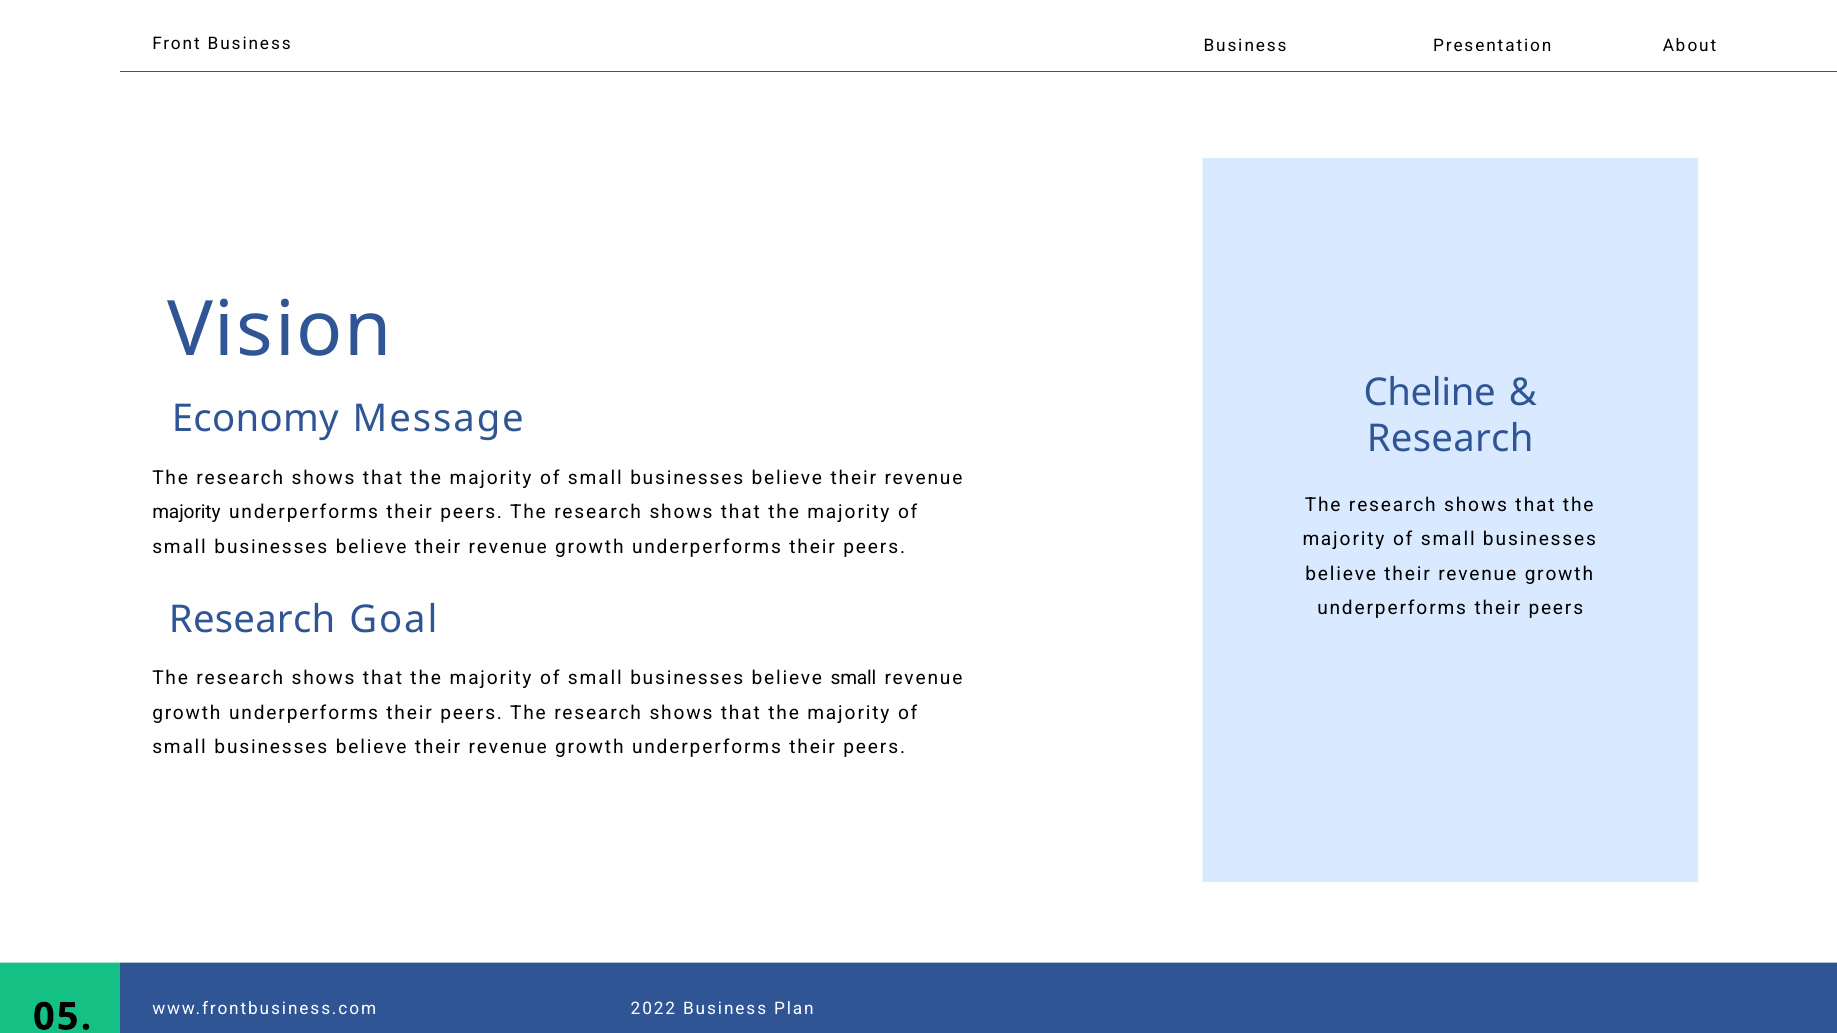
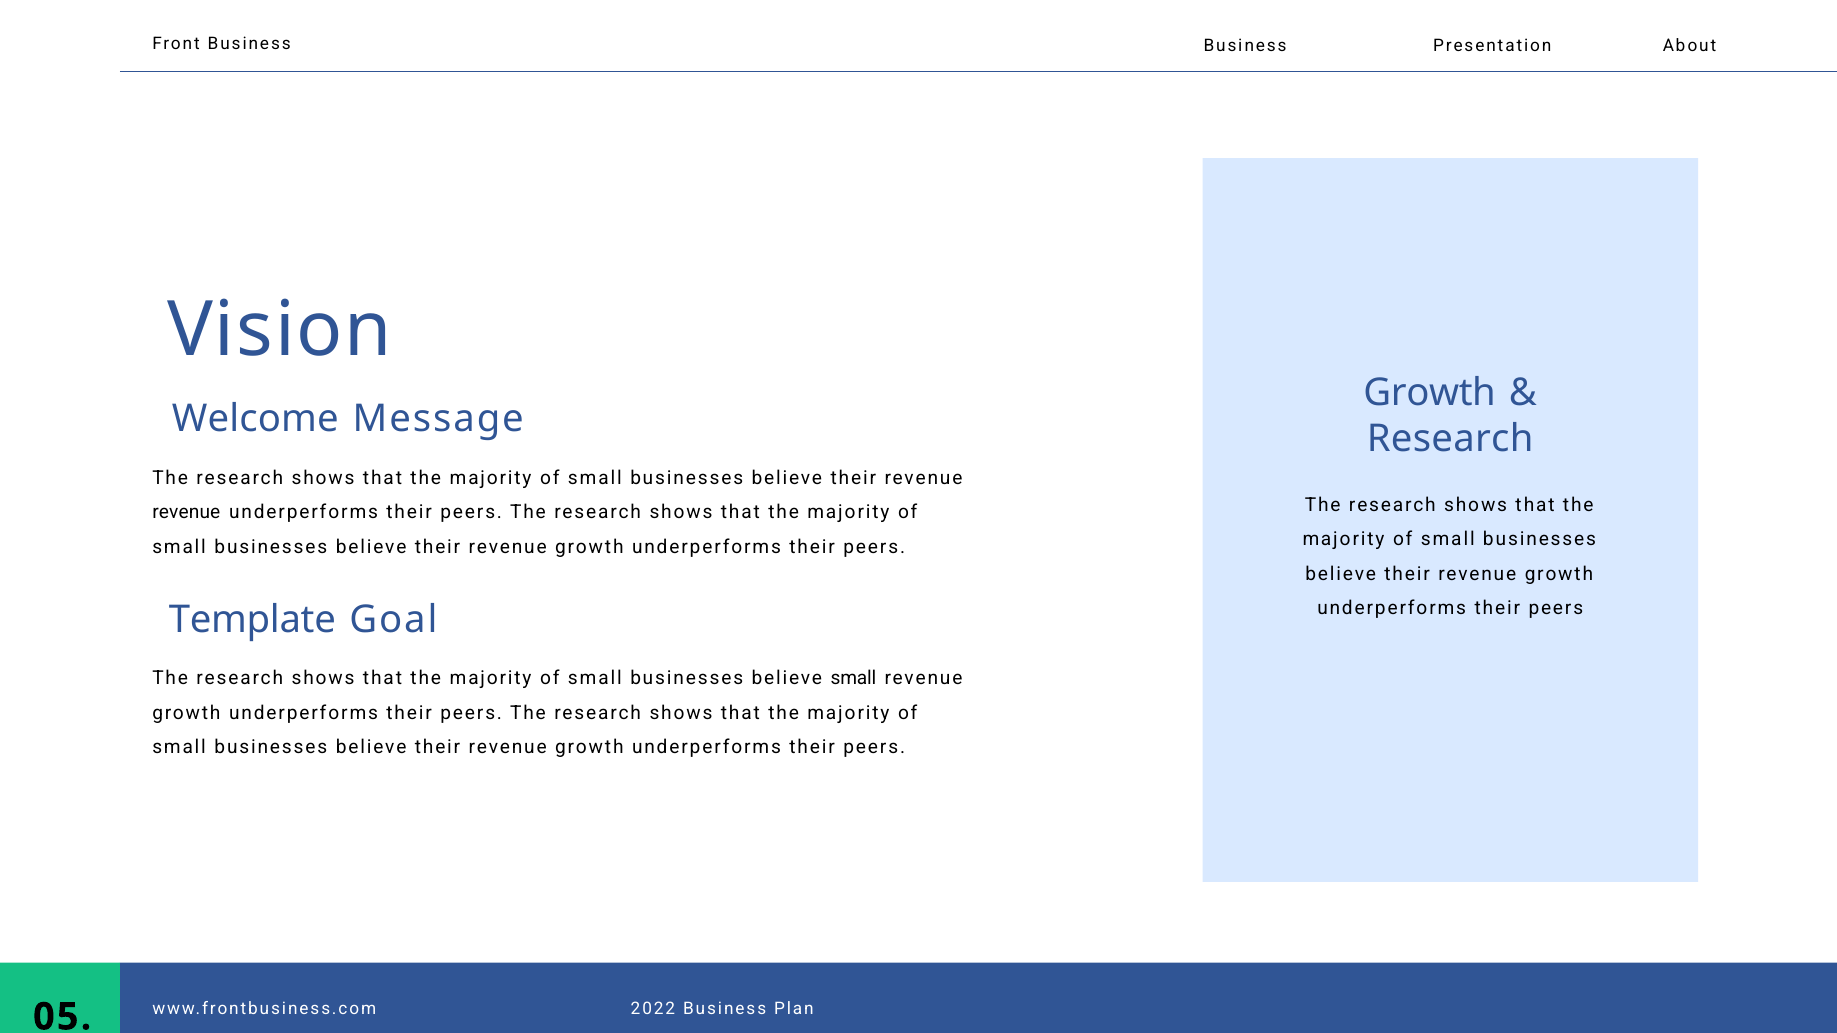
Cheline at (1430, 393): Cheline -> Growth
Economy: Economy -> Welcome
majority at (186, 513): majority -> revenue
Research at (252, 620): Research -> Template
